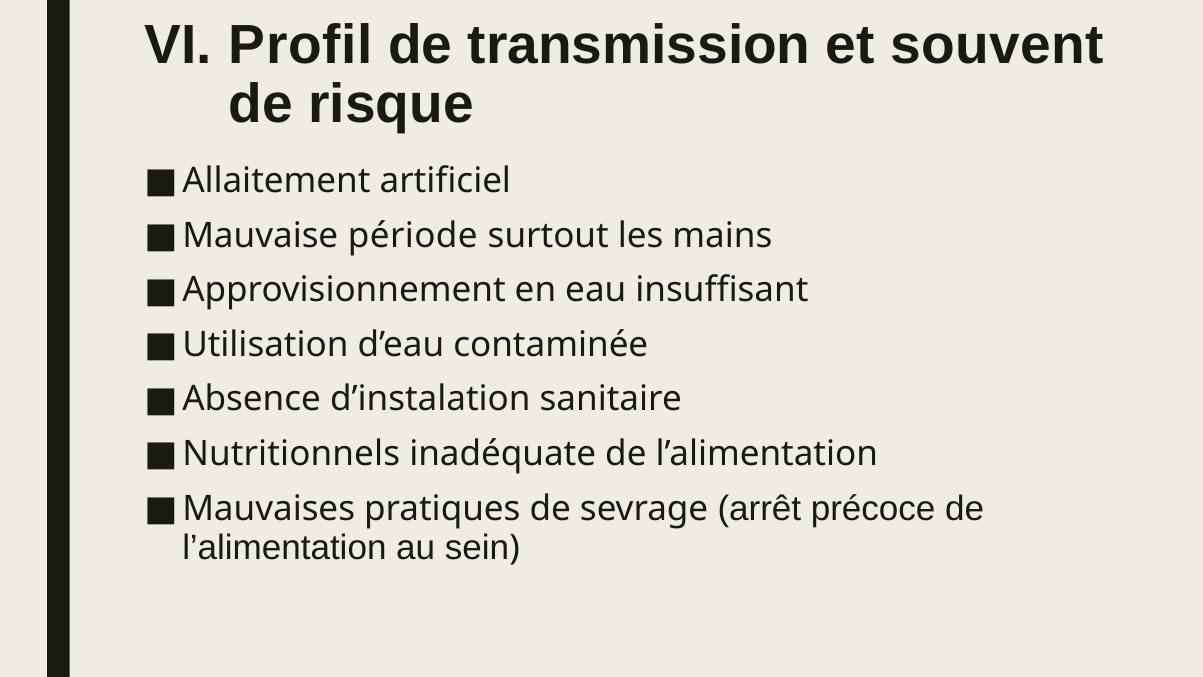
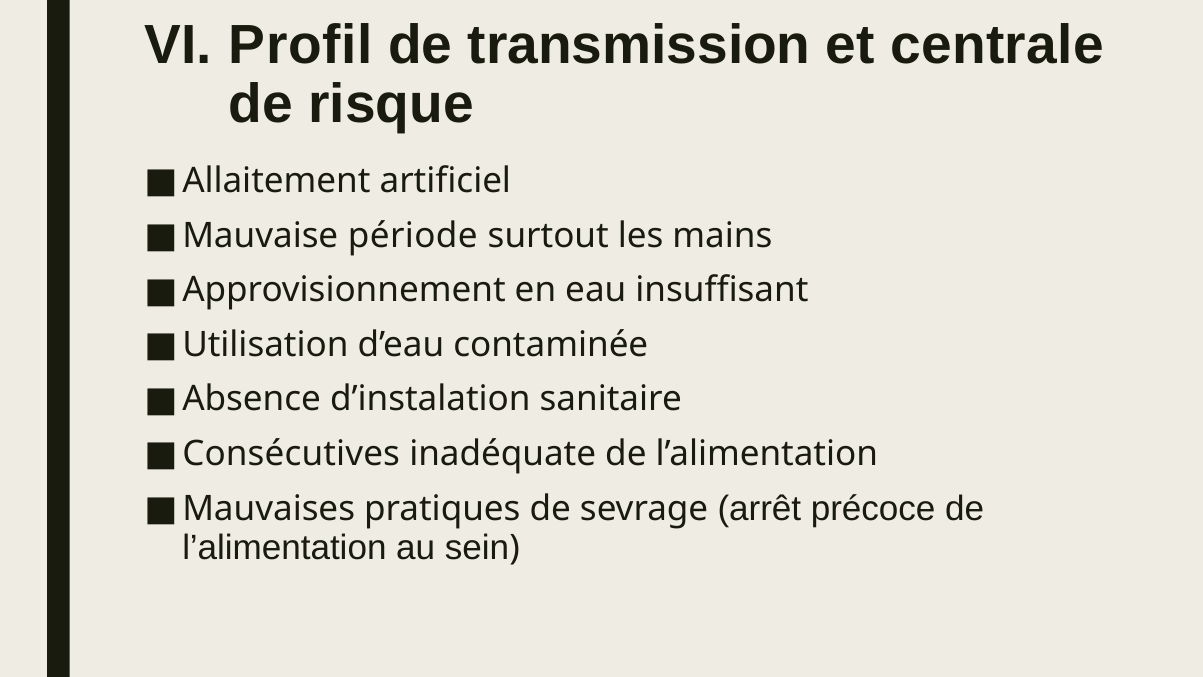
souvent: souvent -> centrale
Nutritionnels: Nutritionnels -> Consécutives
